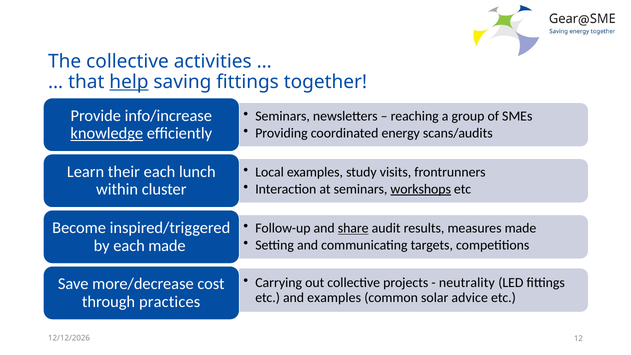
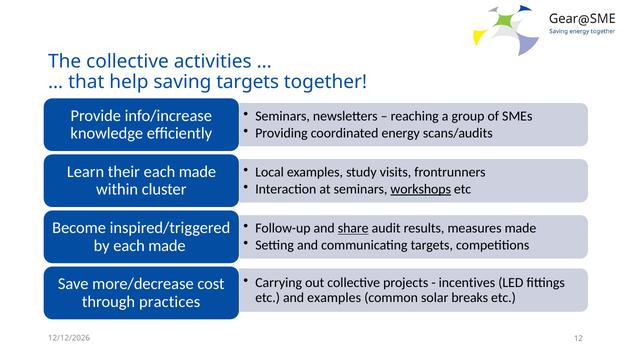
help underline: present -> none
saving fittings: fittings -> targets
knowledge underline: present -> none
lunch at (197, 172): lunch -> made
neutrality: neutrality -> incentives
advice: advice -> breaks
